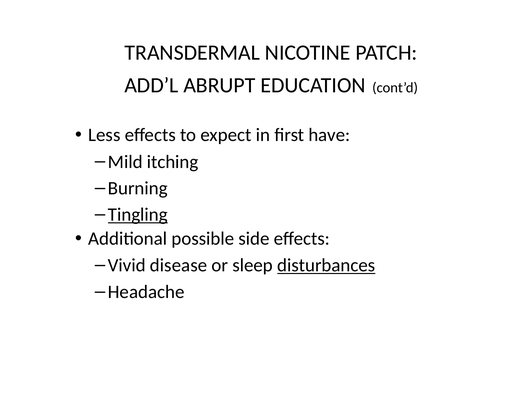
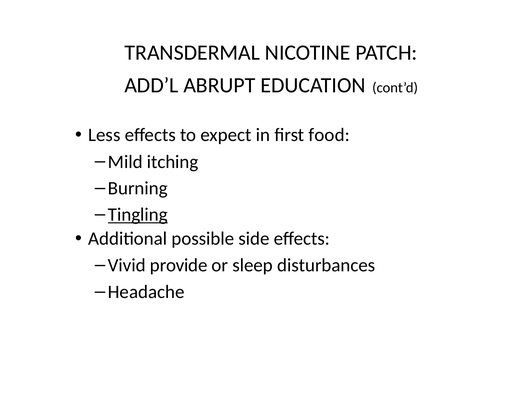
have: have -> food
disease: disease -> provide
disturbances underline: present -> none
